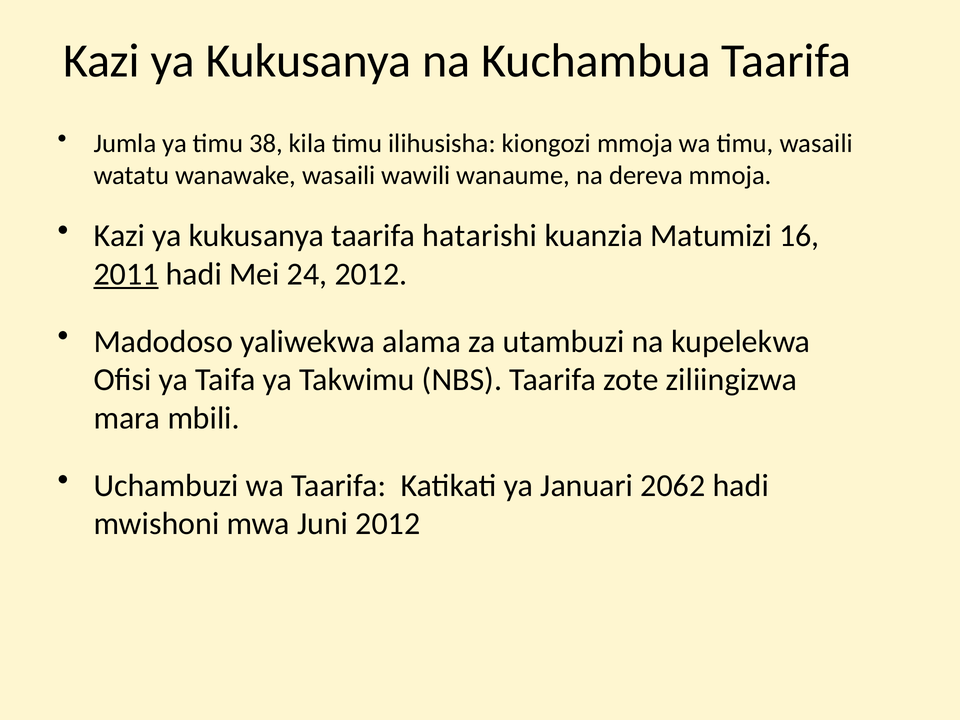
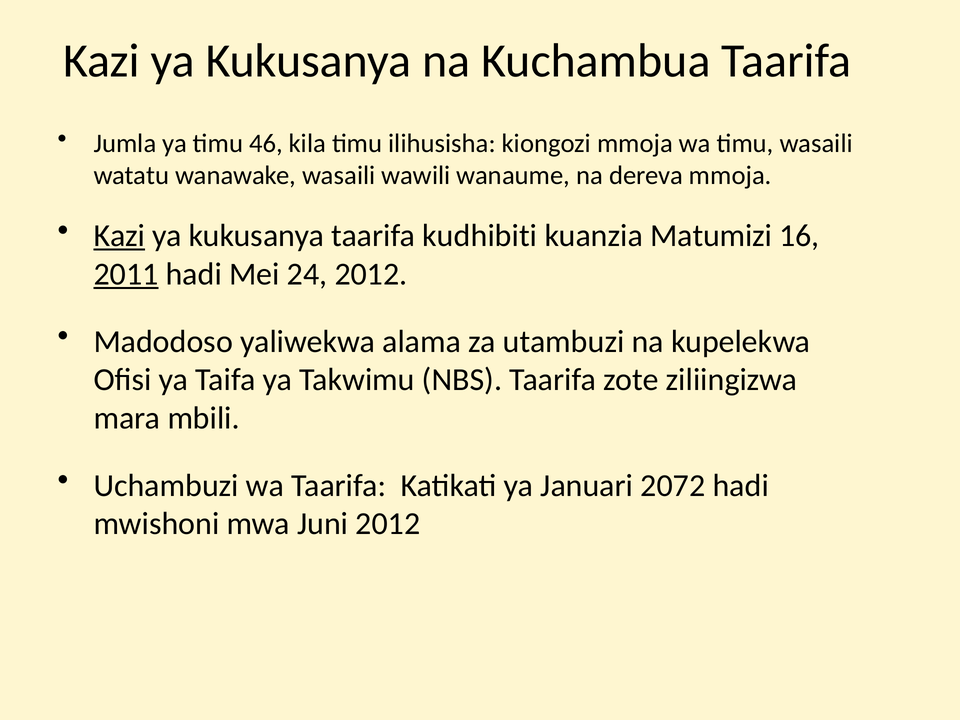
38: 38 -> 46
Kazi at (119, 236) underline: none -> present
hatarishi: hatarishi -> kudhibiti
2062: 2062 -> 2072
